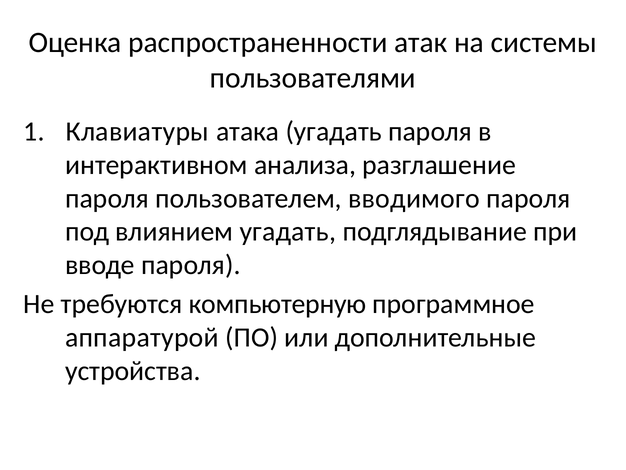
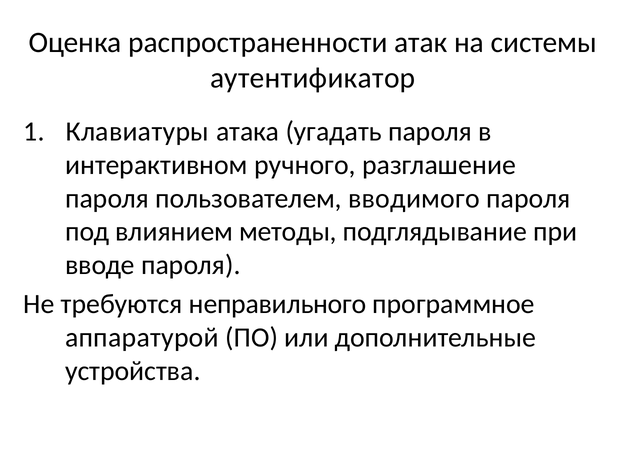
пользователями: пользователями -> аутентификатор
анализа: анализа -> ручного
влиянием угадать: угадать -> методы
компьютерную: компьютерную -> неправильного
